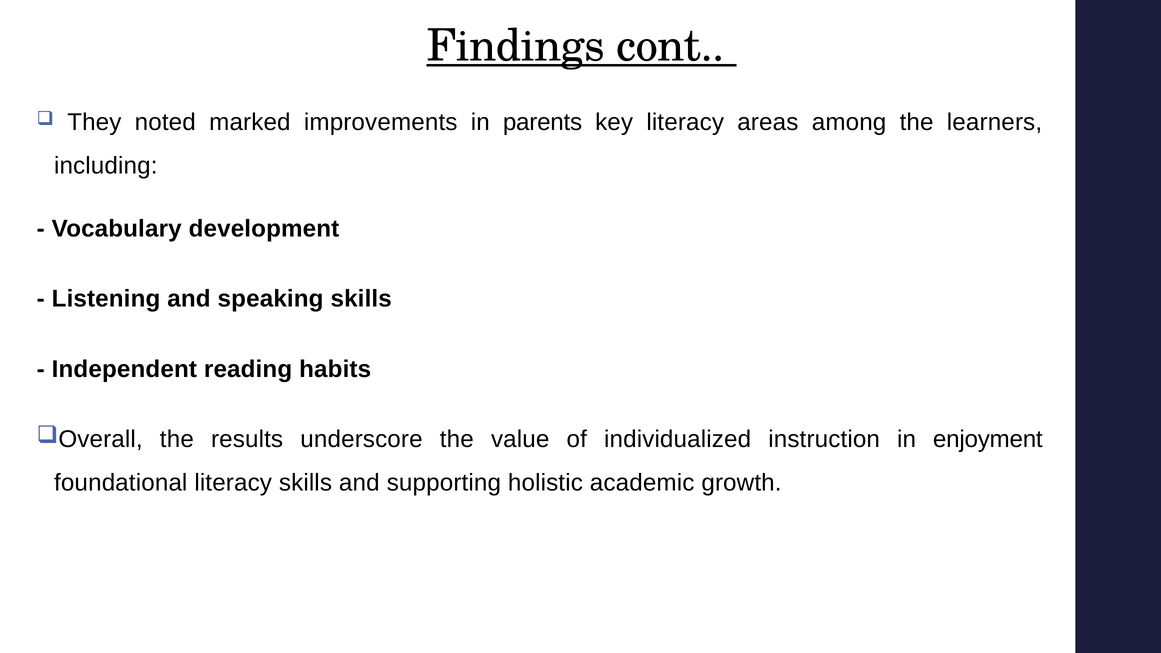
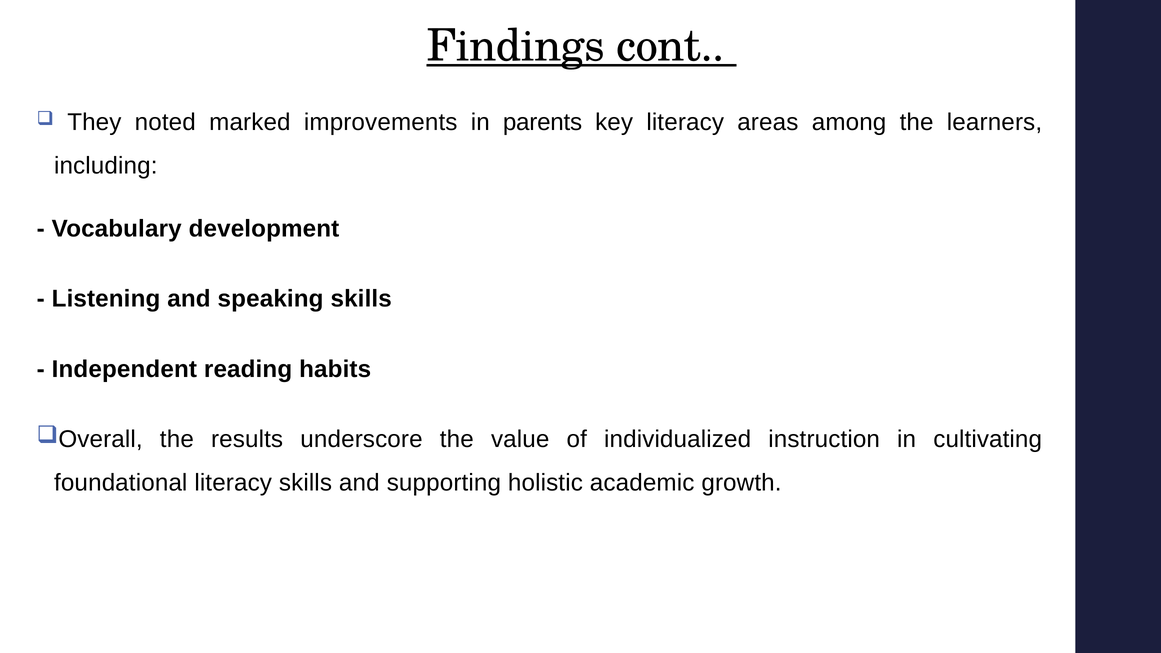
enjoyment: enjoyment -> cultivating
